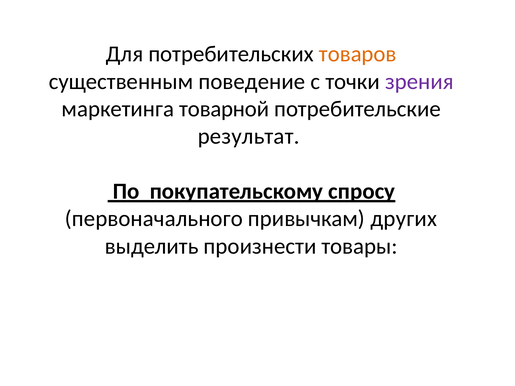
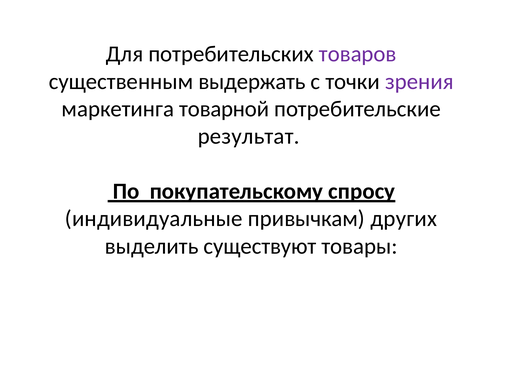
товаров colour: orange -> purple
поведение: поведение -> выдержать
первоначального: первоначального -> индивидуальные
произнести: произнести -> существуют
